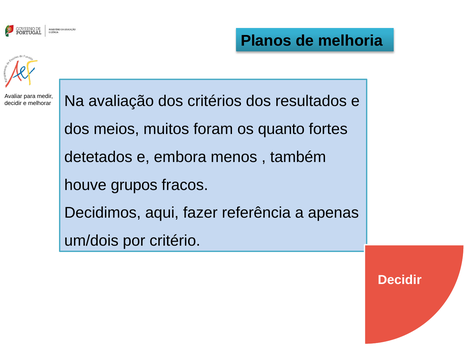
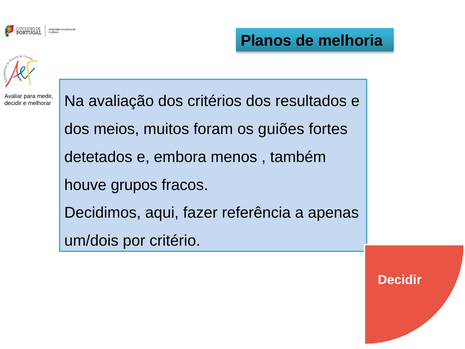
quanto: quanto -> guiões
